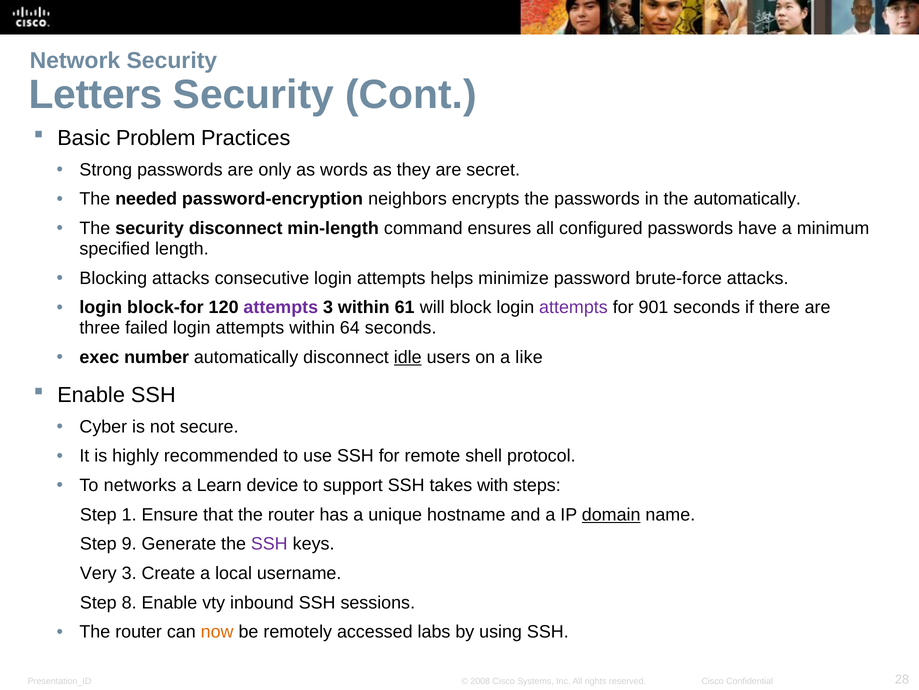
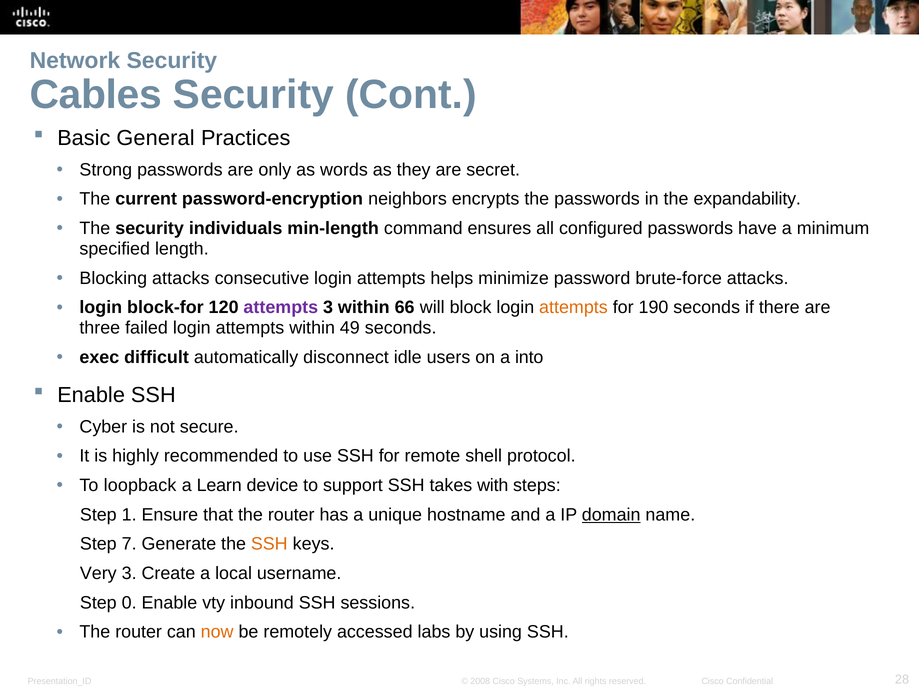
Letters: Letters -> Cables
Problem: Problem -> General
needed: needed -> current
the automatically: automatically -> expandability
security disconnect: disconnect -> individuals
61: 61 -> 66
attempts at (573, 307) colour: purple -> orange
901: 901 -> 190
64: 64 -> 49
number: number -> difficult
idle underline: present -> none
like: like -> into
networks: networks -> loopback
9: 9 -> 7
SSH at (269, 543) colour: purple -> orange
8: 8 -> 0
